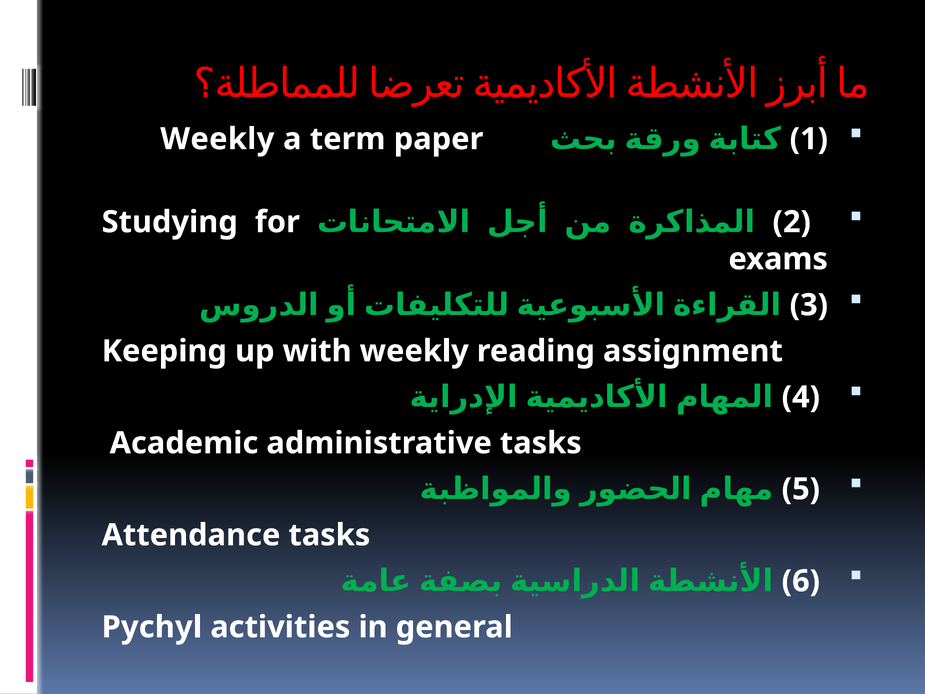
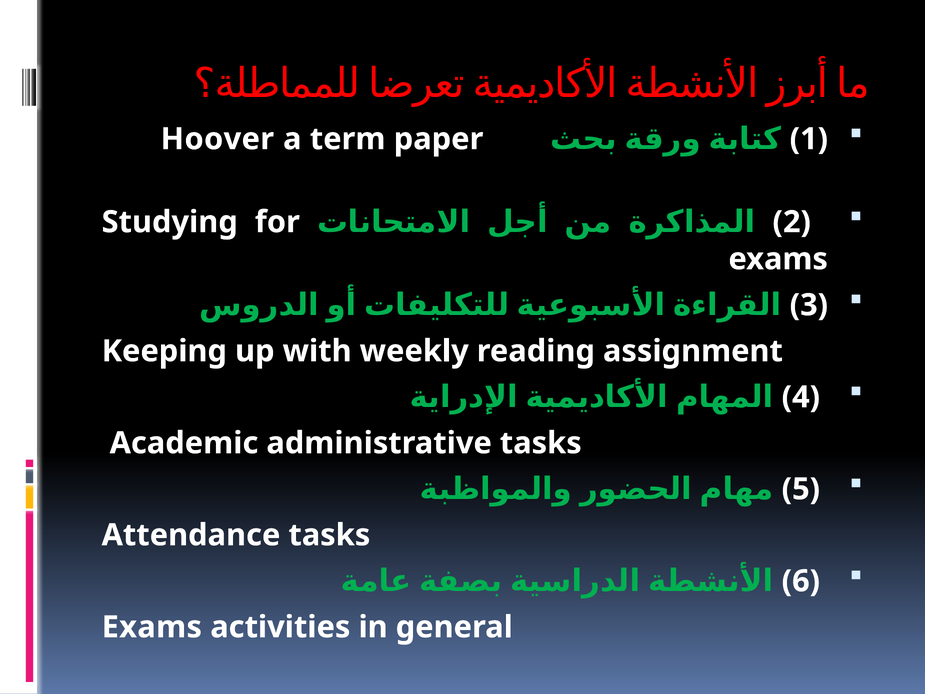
Weekly at (217, 139): Weekly -> Hoover
Pychyl at (152, 627): Pychyl -> Exams
